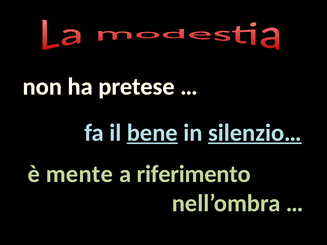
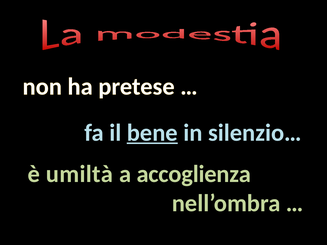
silenzio… underline: present -> none
mente: mente -> umiltà
riferimento: riferimento -> accoglienza
